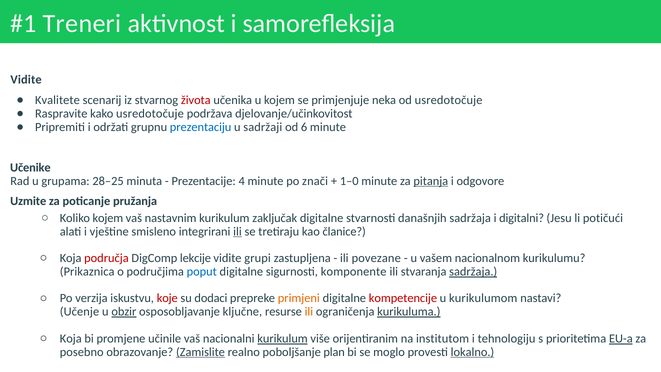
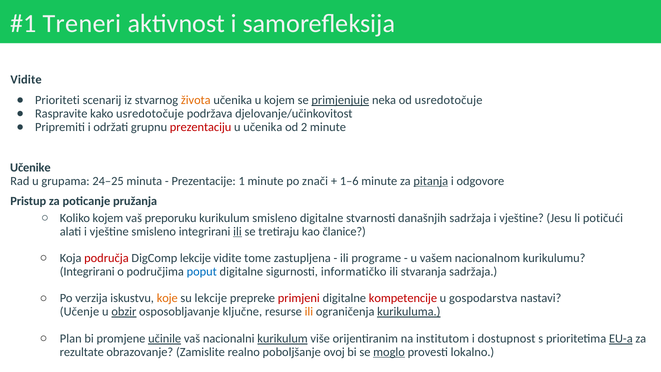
Kvalitete: Kvalitete -> Prioriteti
života colour: red -> orange
primjenjuje underline: none -> present
prezentaciju colour: blue -> red
u sadržaji: sadržaji -> učenika
6: 6 -> 2
28–25: 28–25 -> 24–25
4: 4 -> 1
1–0: 1–0 -> 1–6
Uzmite: Uzmite -> Pristup
nastavnim: nastavnim -> preporuku
kurikulum zaključak: zaključak -> smisleno
digitalni at (522, 218): digitalni -> vještine
grupi: grupi -> tome
povezane: povezane -> programe
Prikaznica at (87, 271): Prikaznica -> Integrirani
komponente: komponente -> informatičko
sadržaja at (473, 271) underline: present -> none
koje colour: red -> orange
su dodaci: dodaci -> lekcije
primjeni colour: orange -> red
kurikulumom: kurikulumom -> gospodarstva
Koja at (71, 338): Koja -> Plan
učinile underline: none -> present
tehnologiju: tehnologiju -> dostupnost
posebno: posebno -> rezultate
Zamislite underline: present -> none
plan: plan -> ovoj
moglo underline: none -> present
lokalno underline: present -> none
